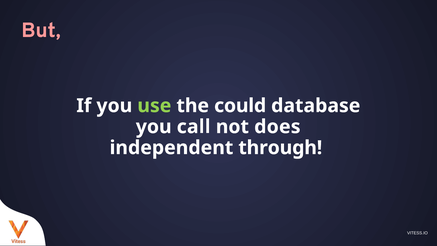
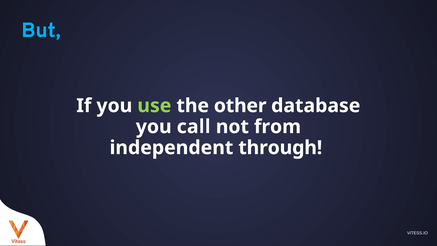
But colour: pink -> light blue
could: could -> other
does: does -> from
